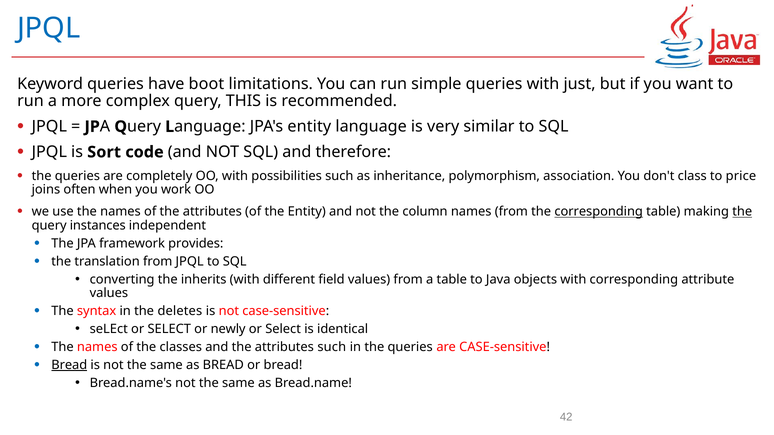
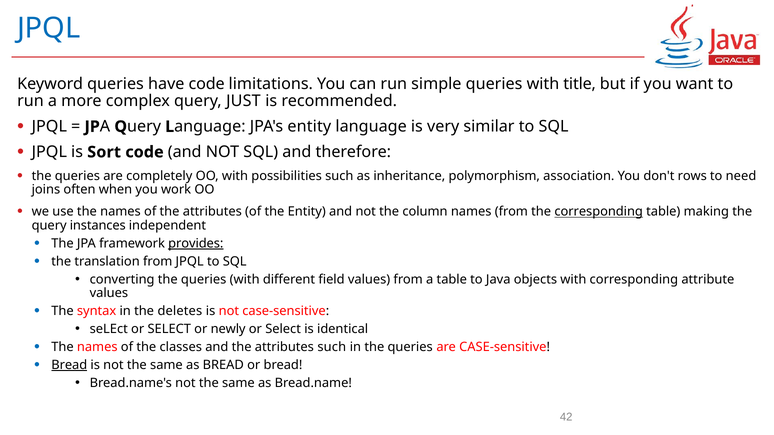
have boot: boot -> code
just: just -> title
THIS: THIS -> JUST
class: class -> rows
price: price -> need
the at (742, 212) underline: present -> none
provides underline: none -> present
converting the inherits: inherits -> queries
